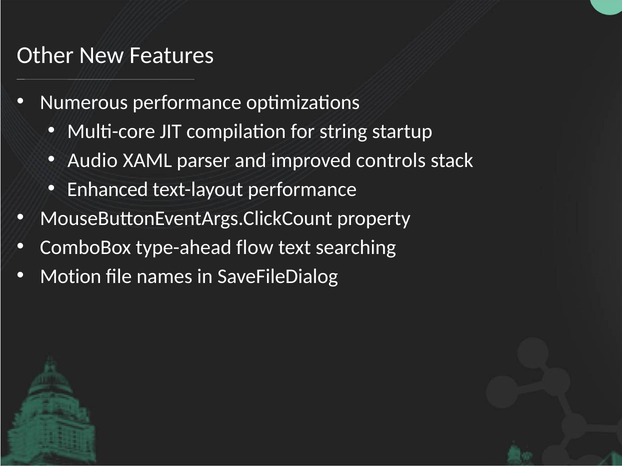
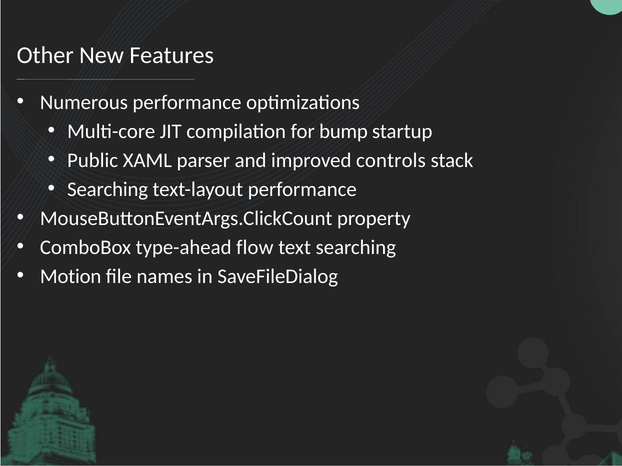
string: string -> bump
Audio: Audio -> Public
Enhanced at (108, 189): Enhanced -> Searching
